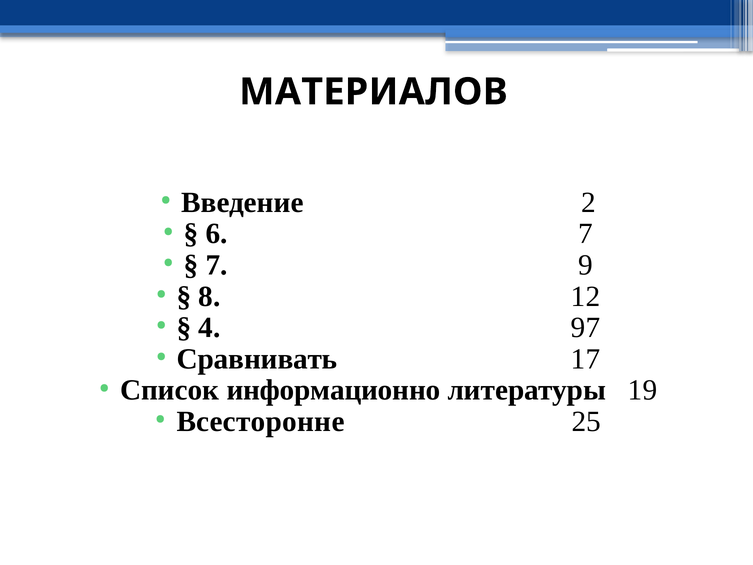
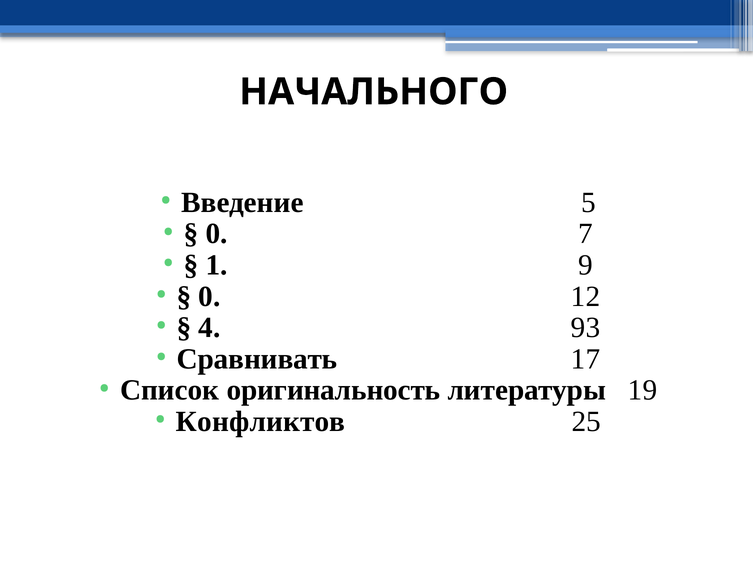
МАТЕРИАЛОВ: МАТЕРИАЛОВ -> НАЧАЛЬНОГО
2: 2 -> 5
6 at (217, 234): 6 -> 0
7 at (217, 265): 7 -> 1
8 at (209, 296): 8 -> 0
97: 97 -> 93
информационно: информационно -> оригинальность
Всесторонне: Всесторонне -> Конфликтов
